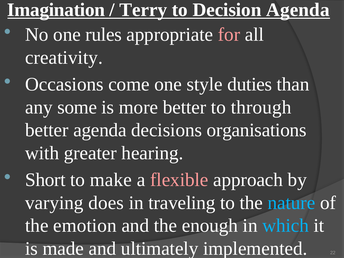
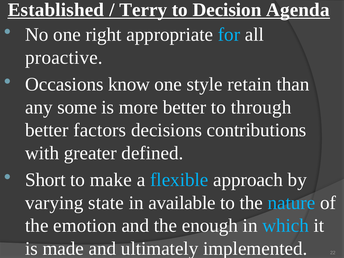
Imagination: Imagination -> Established
rules: rules -> right
for colour: pink -> light blue
creativity: creativity -> proactive
come: come -> know
duties: duties -> retain
better agenda: agenda -> factors
organisations: organisations -> contributions
hearing: hearing -> defined
flexible colour: pink -> light blue
does: does -> state
traveling: traveling -> available
